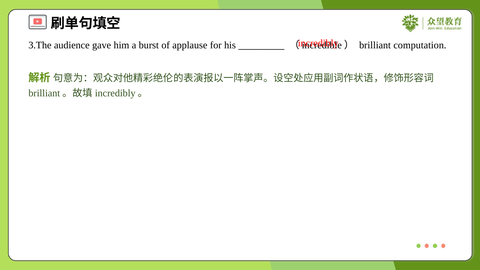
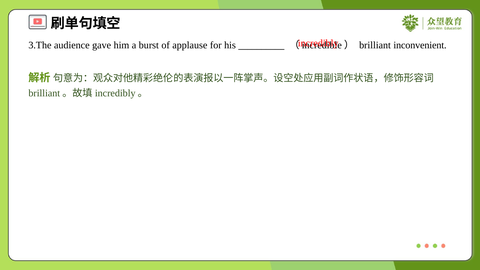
computation: computation -> inconvenient
